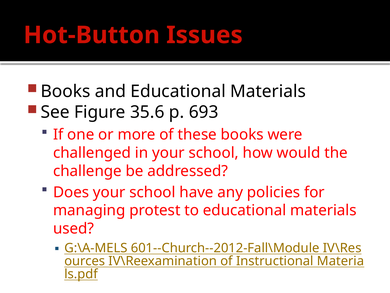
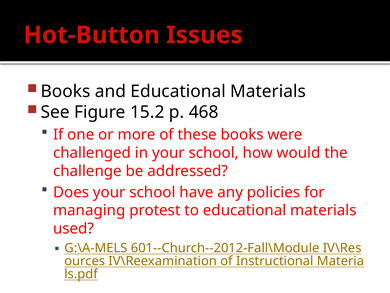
35.6: 35.6 -> 15.2
693: 693 -> 468
